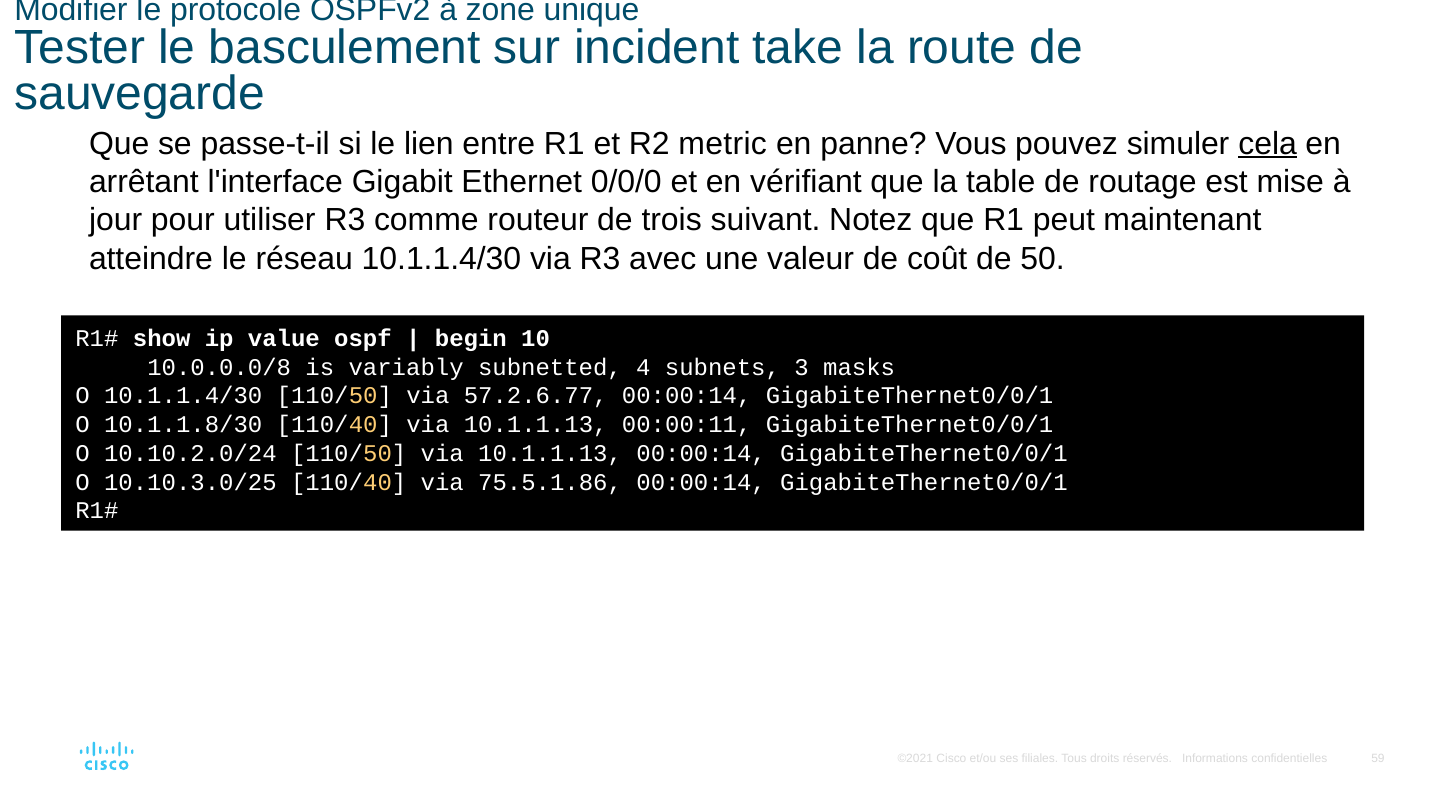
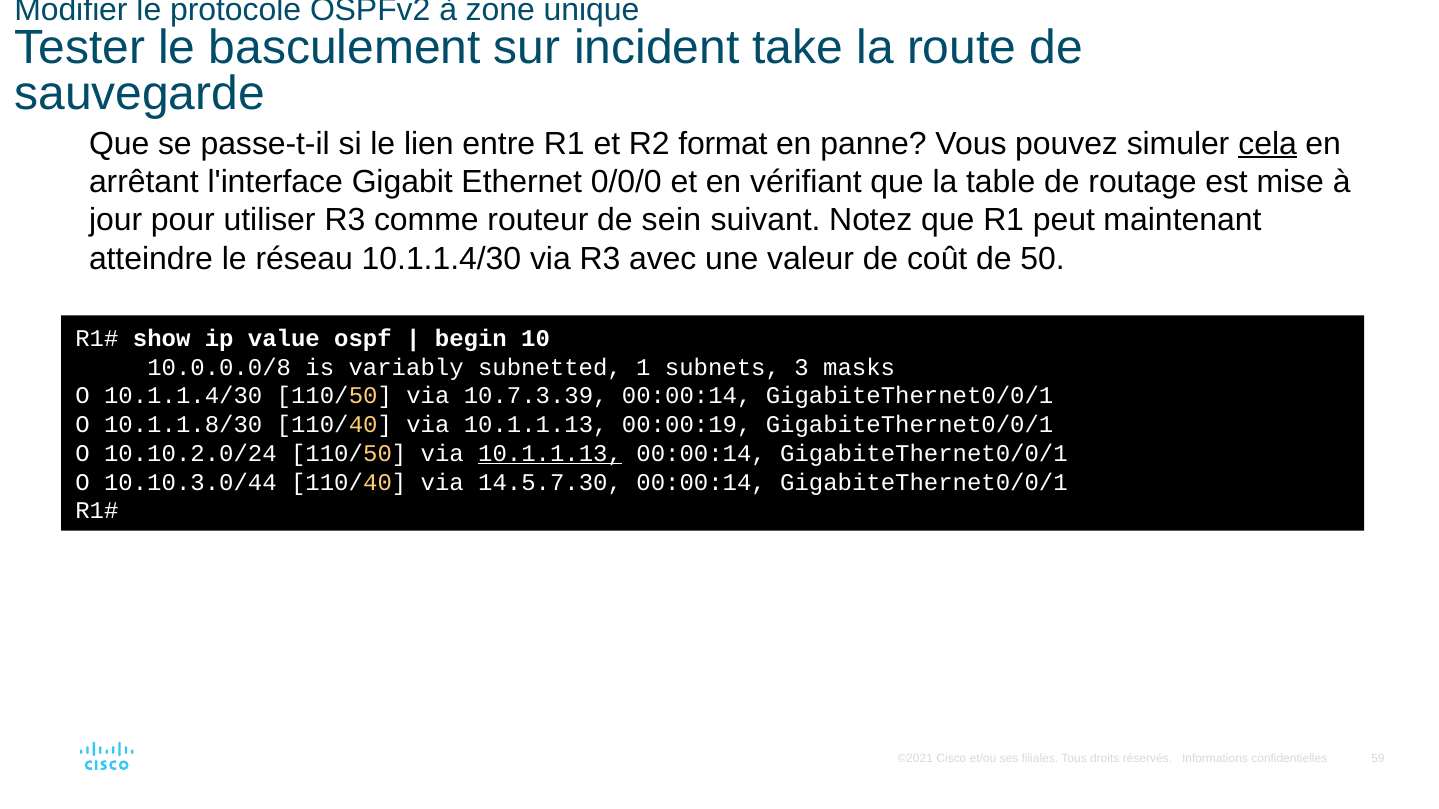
metric: metric -> format
trois: trois -> sein
4: 4 -> 1
57.2.6.77: 57.2.6.77 -> 10.7.3.39
00:00:11: 00:00:11 -> 00:00:19
10.1.1.13 at (550, 454) underline: none -> present
10.10.3.0/25: 10.10.3.0/25 -> 10.10.3.0/44
75.5.1.86: 75.5.1.86 -> 14.5.7.30
